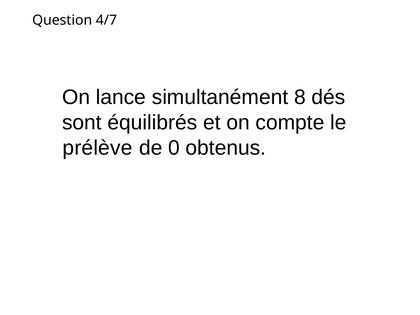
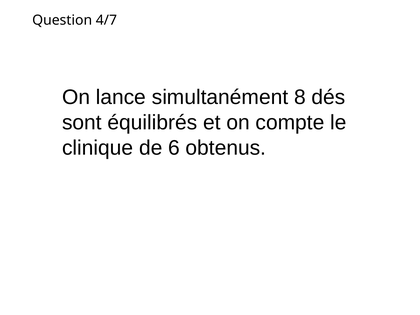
prélève: prélève -> clinique
0: 0 -> 6
